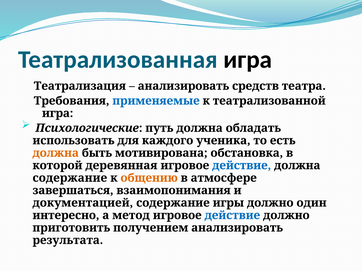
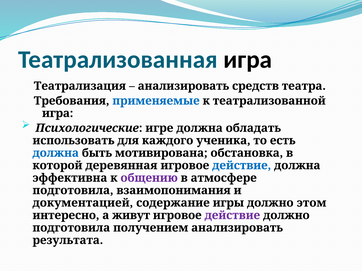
путь: путь -> игре
должна at (56, 153) colour: orange -> blue
содержание at (70, 178): содержание -> эффективна
общению colour: orange -> purple
завершаться at (73, 191): завершаться -> подготовила
один: один -> этом
метод: метод -> живут
действие at (232, 216) colour: blue -> purple
приготовить at (71, 228): приготовить -> подготовила
